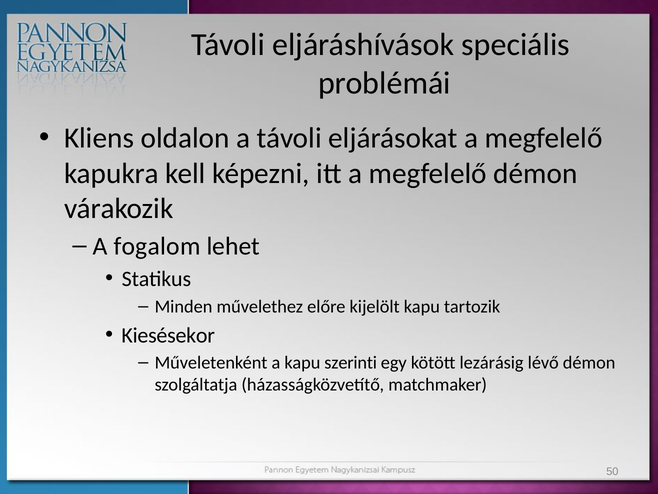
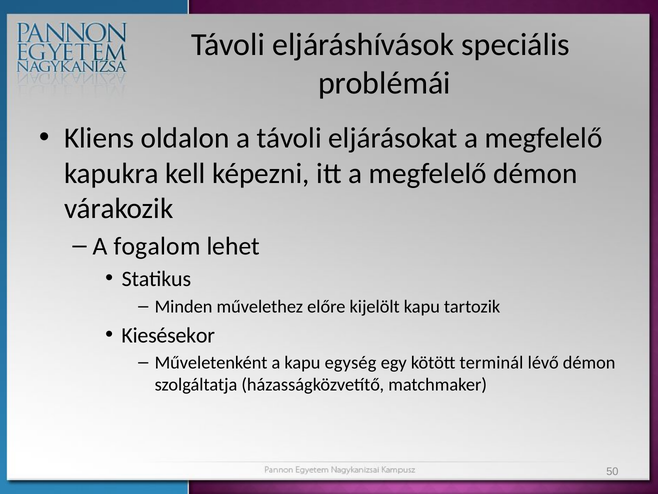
szerinti: szerinti -> egység
lezárásig: lezárásig -> terminál
